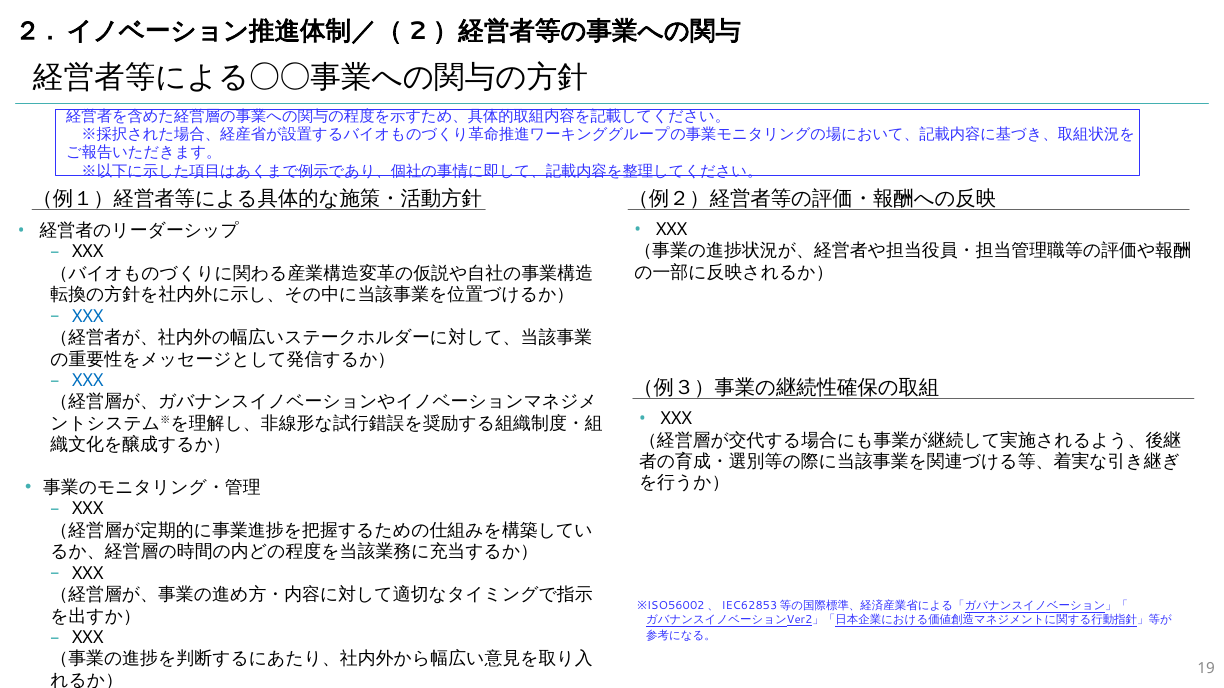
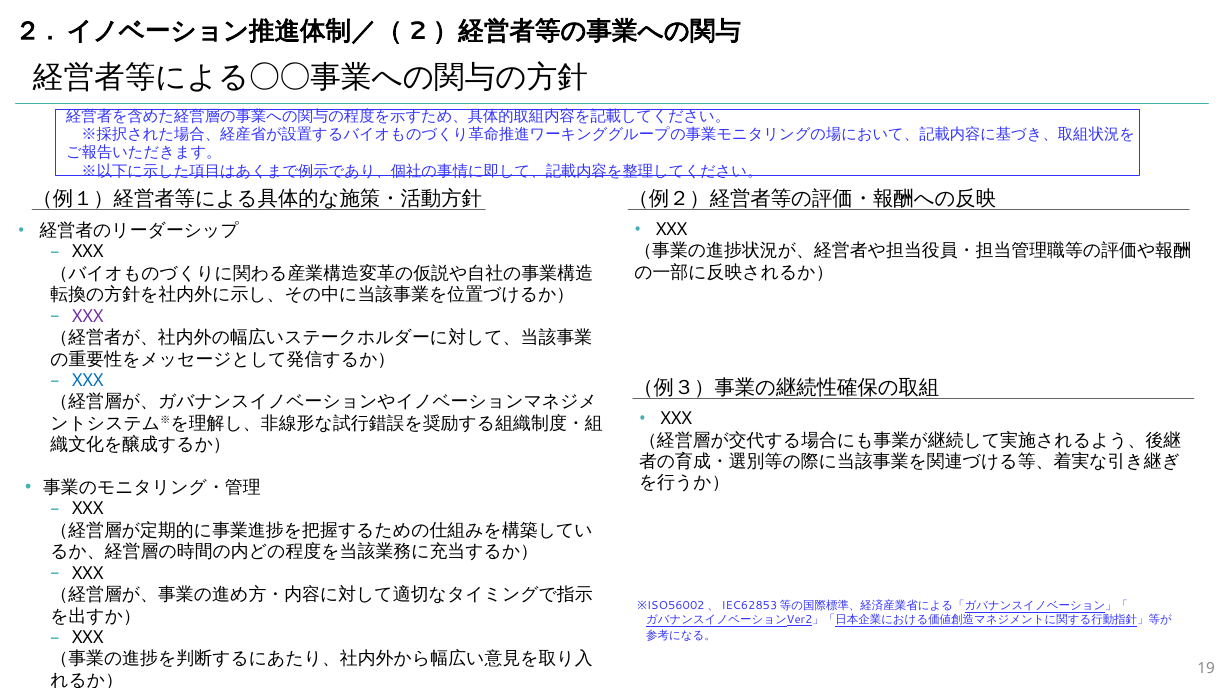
XXX at (88, 317) colour: blue -> purple
